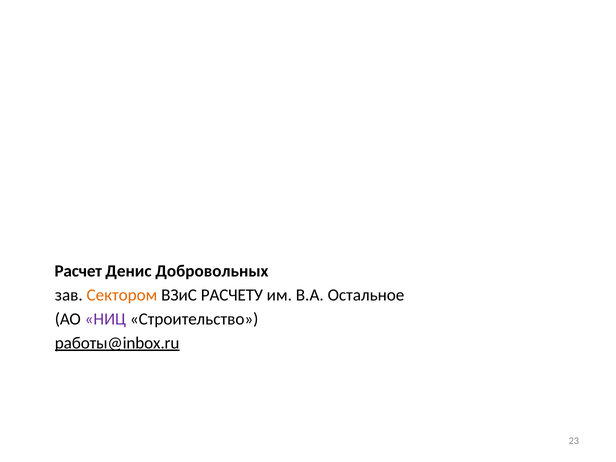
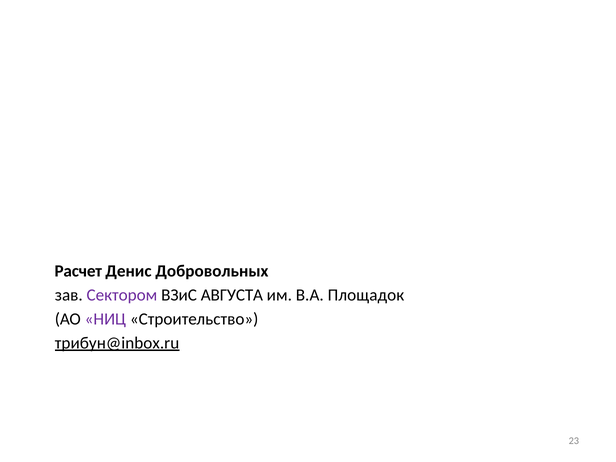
Сектором colour: orange -> purple
РАСЧЕТУ: РАСЧЕТУ -> АВГУСТА
Остальное: Остальное -> Площадок
работы@inbox.ru: работы@inbox.ru -> трибун@inbox.ru
